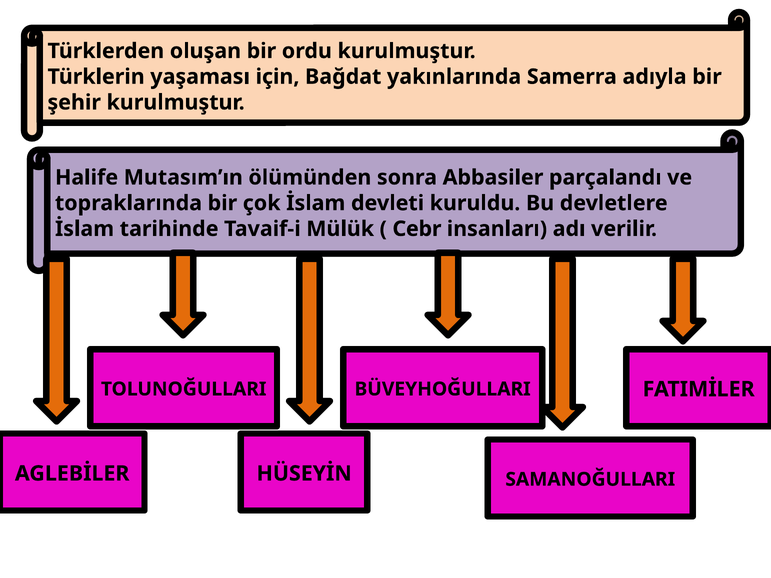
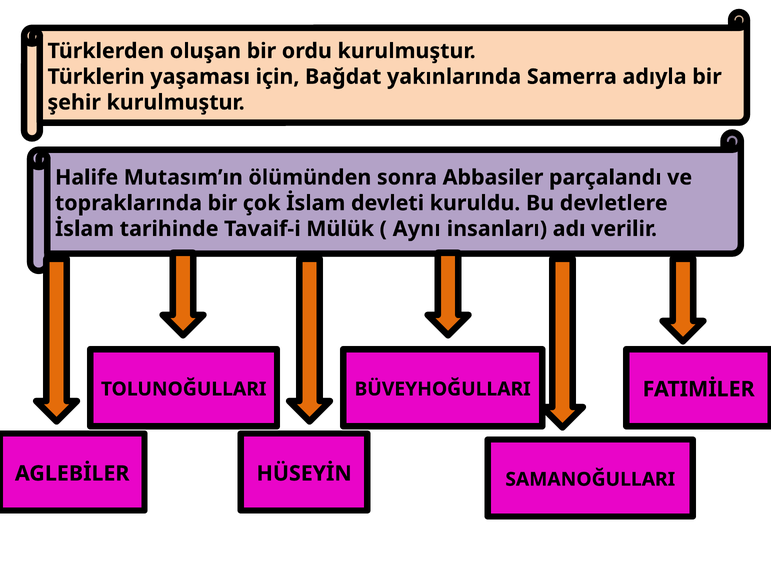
Cebr: Cebr -> Aynı
